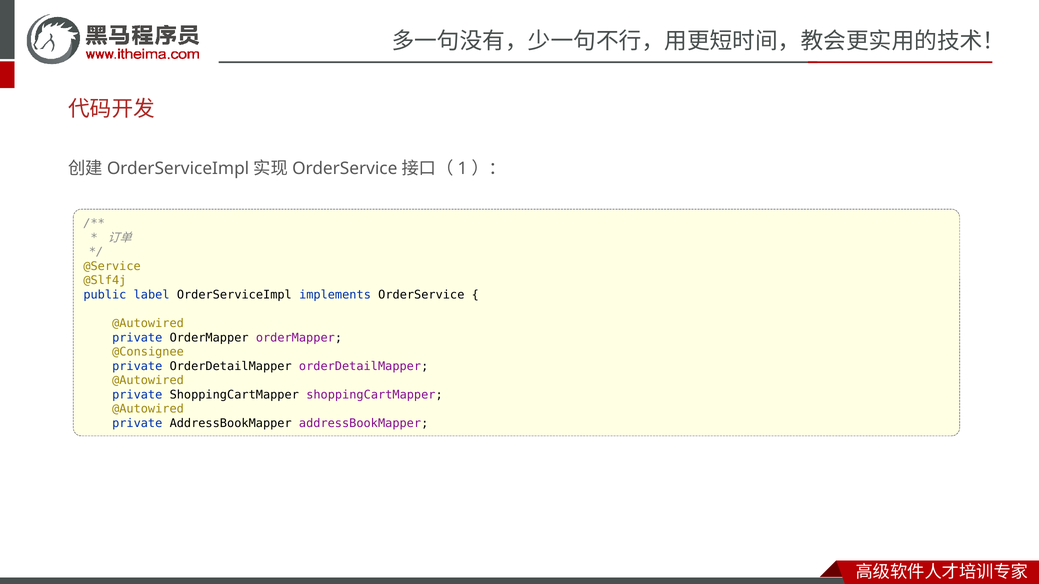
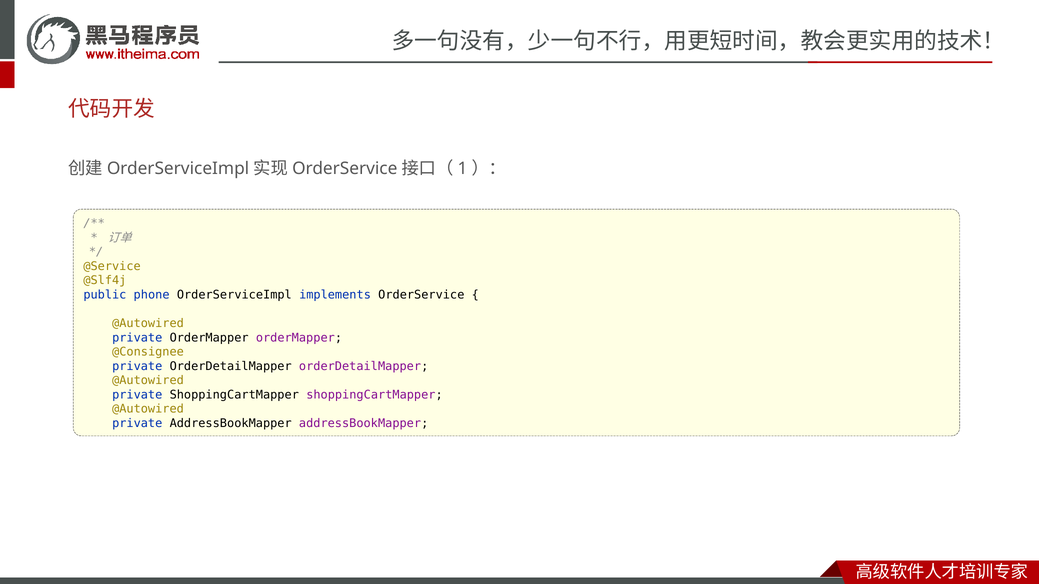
label: label -> phone
